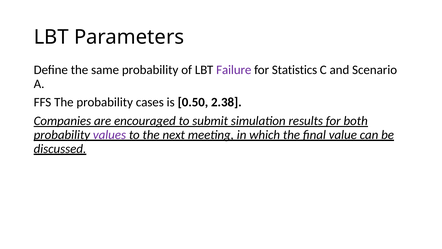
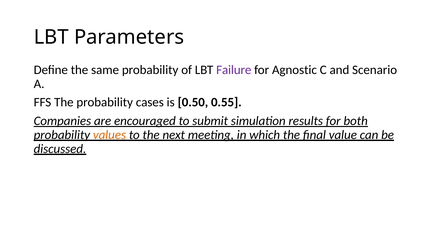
Statistics: Statistics -> Agnostic
2.38: 2.38 -> 0.55
values colour: purple -> orange
